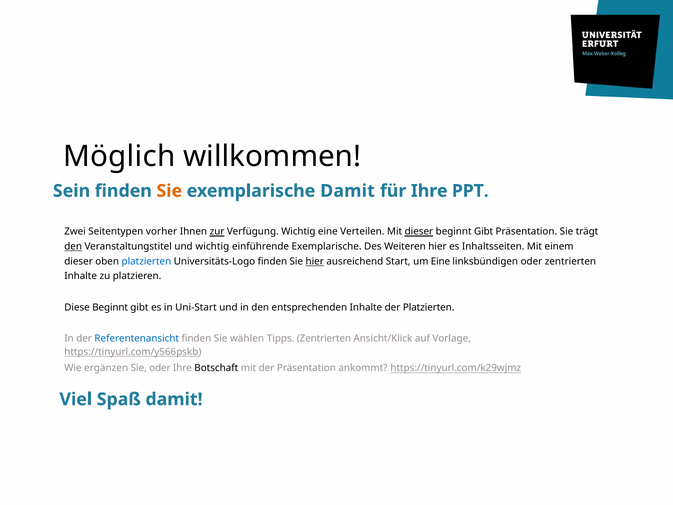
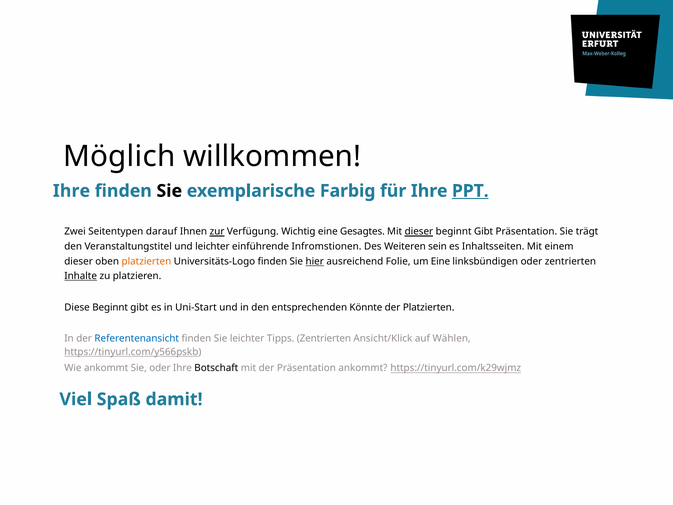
Sein at (71, 191): Sein -> Ihre
Sie at (169, 191) colour: orange -> black
exemplarische Damit: Damit -> Farbig
PPT underline: none -> present
vorher: vorher -> darauf
Verteilen: Verteilen -> Gesagtes
den at (73, 246) underline: present -> none
und wichtig: wichtig -> leichter
einführende Exemplarische: Exemplarische -> Infromstionen
Weiteren hier: hier -> sein
platzierten at (146, 261) colour: blue -> orange
Start: Start -> Folie
Inhalte at (81, 276) underline: none -> present
entsprechenden Inhalte: Inhalte -> Könnte
Sie wählen: wählen -> leichter
Vorlage: Vorlage -> Wählen
Wie ergänzen: ergänzen -> ankommt
